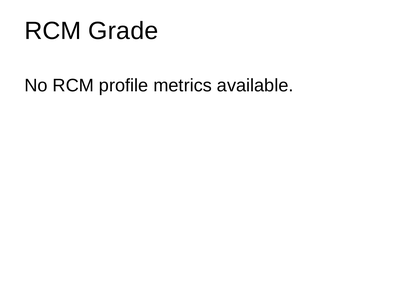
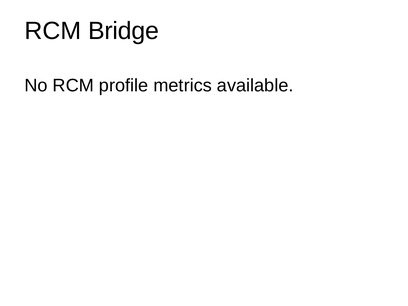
Grade: Grade -> Bridge
